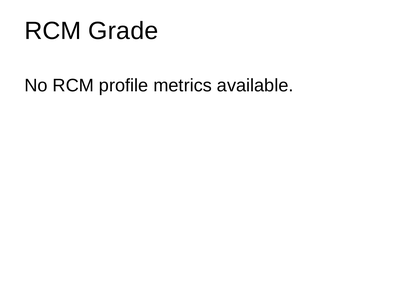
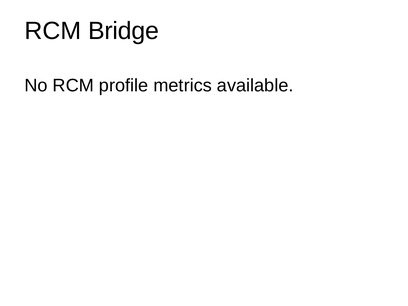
Grade: Grade -> Bridge
